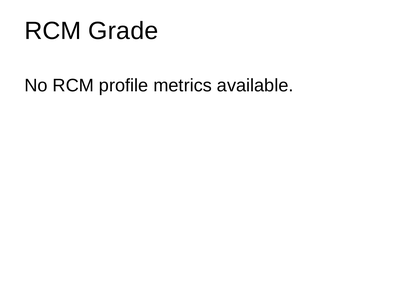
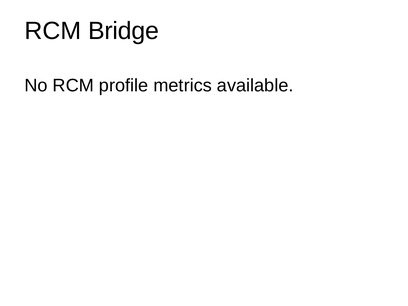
Grade: Grade -> Bridge
